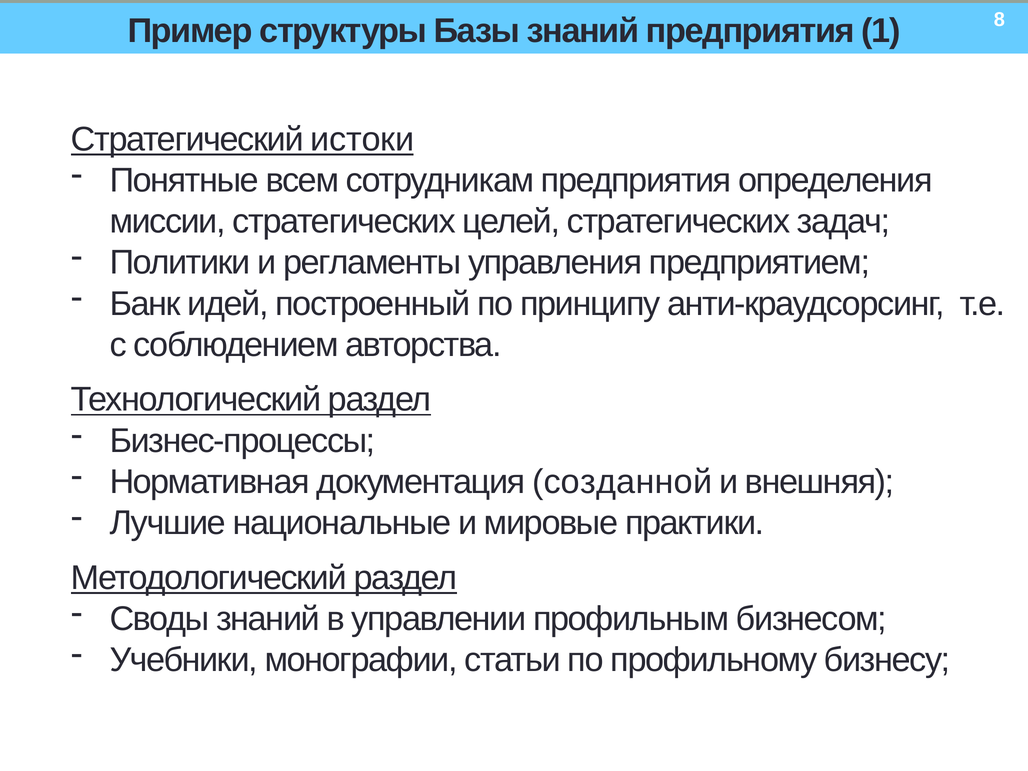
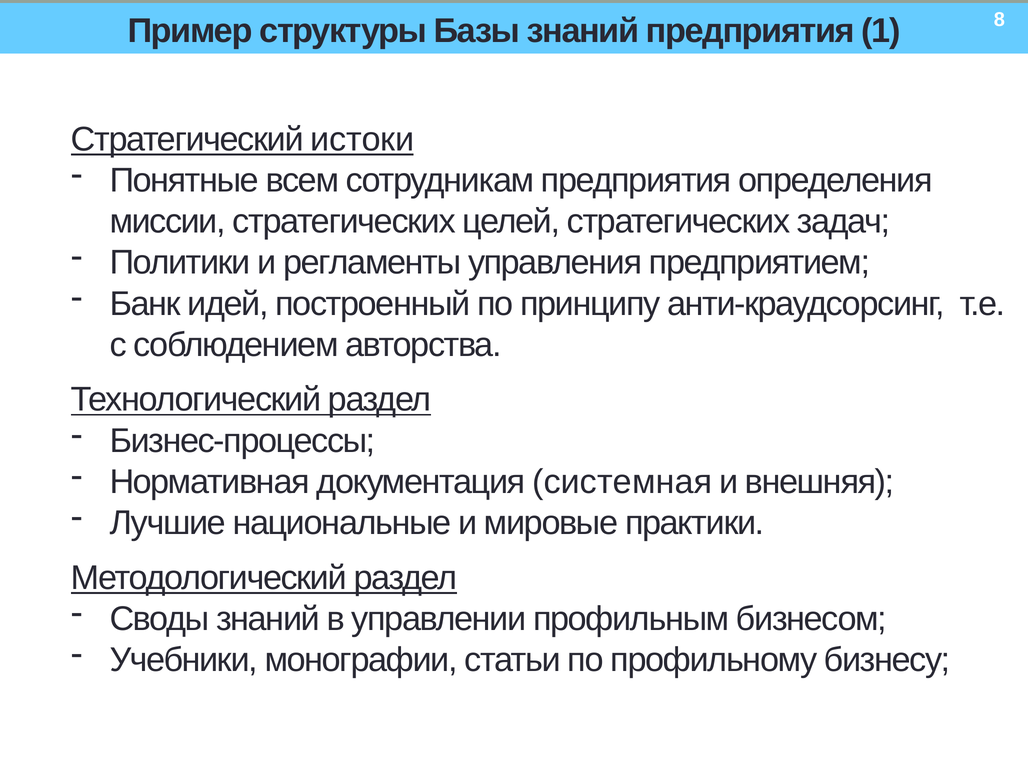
созданной: созданной -> системная
